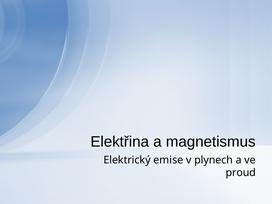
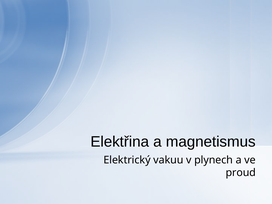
emise: emise -> vakuu
